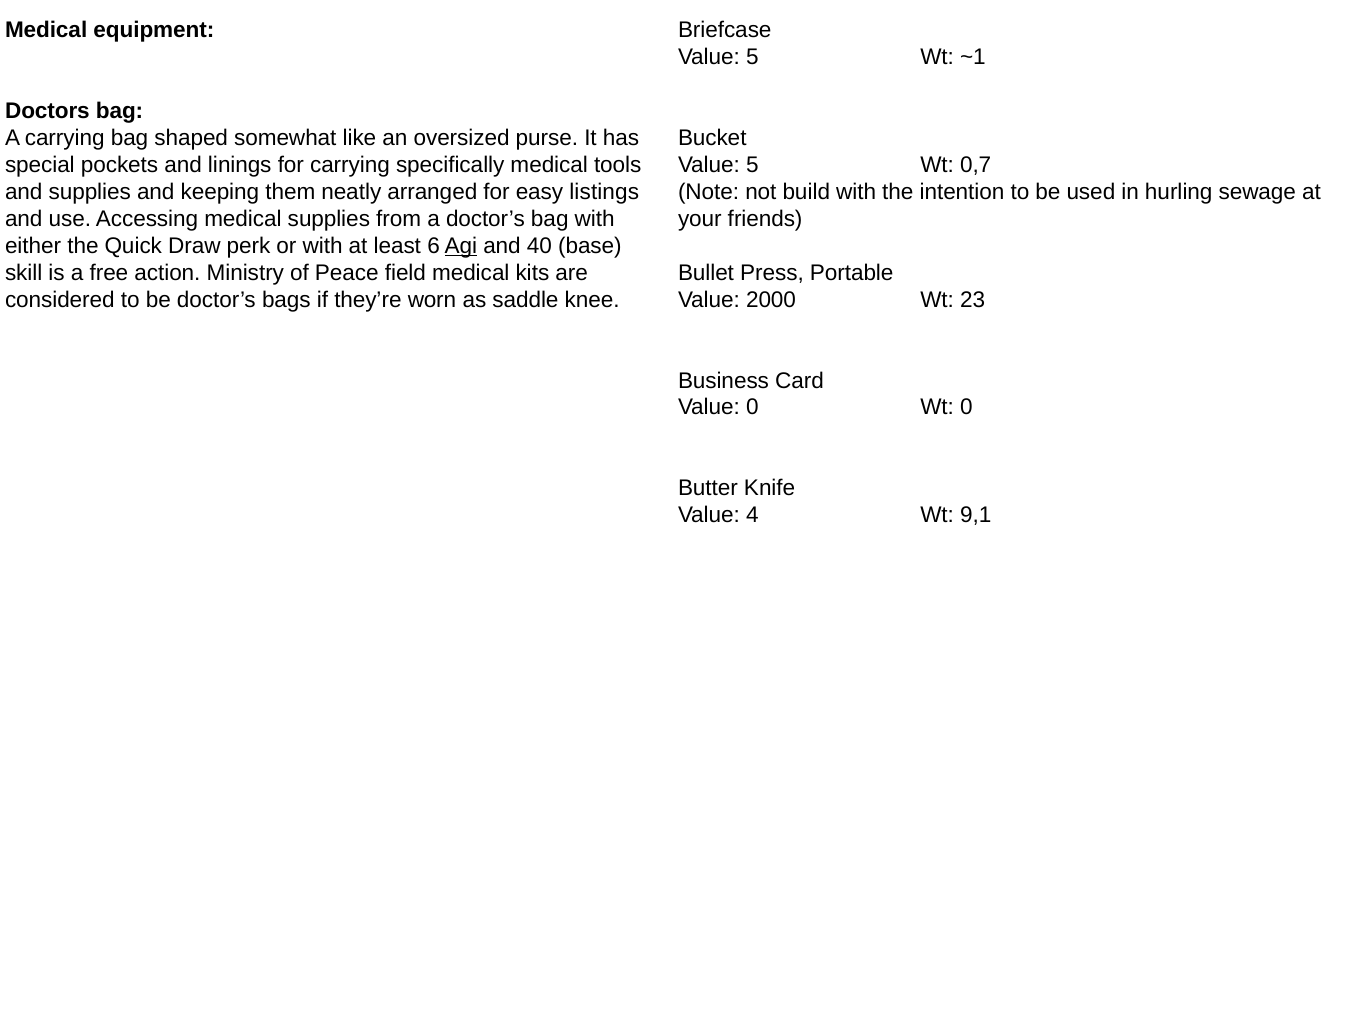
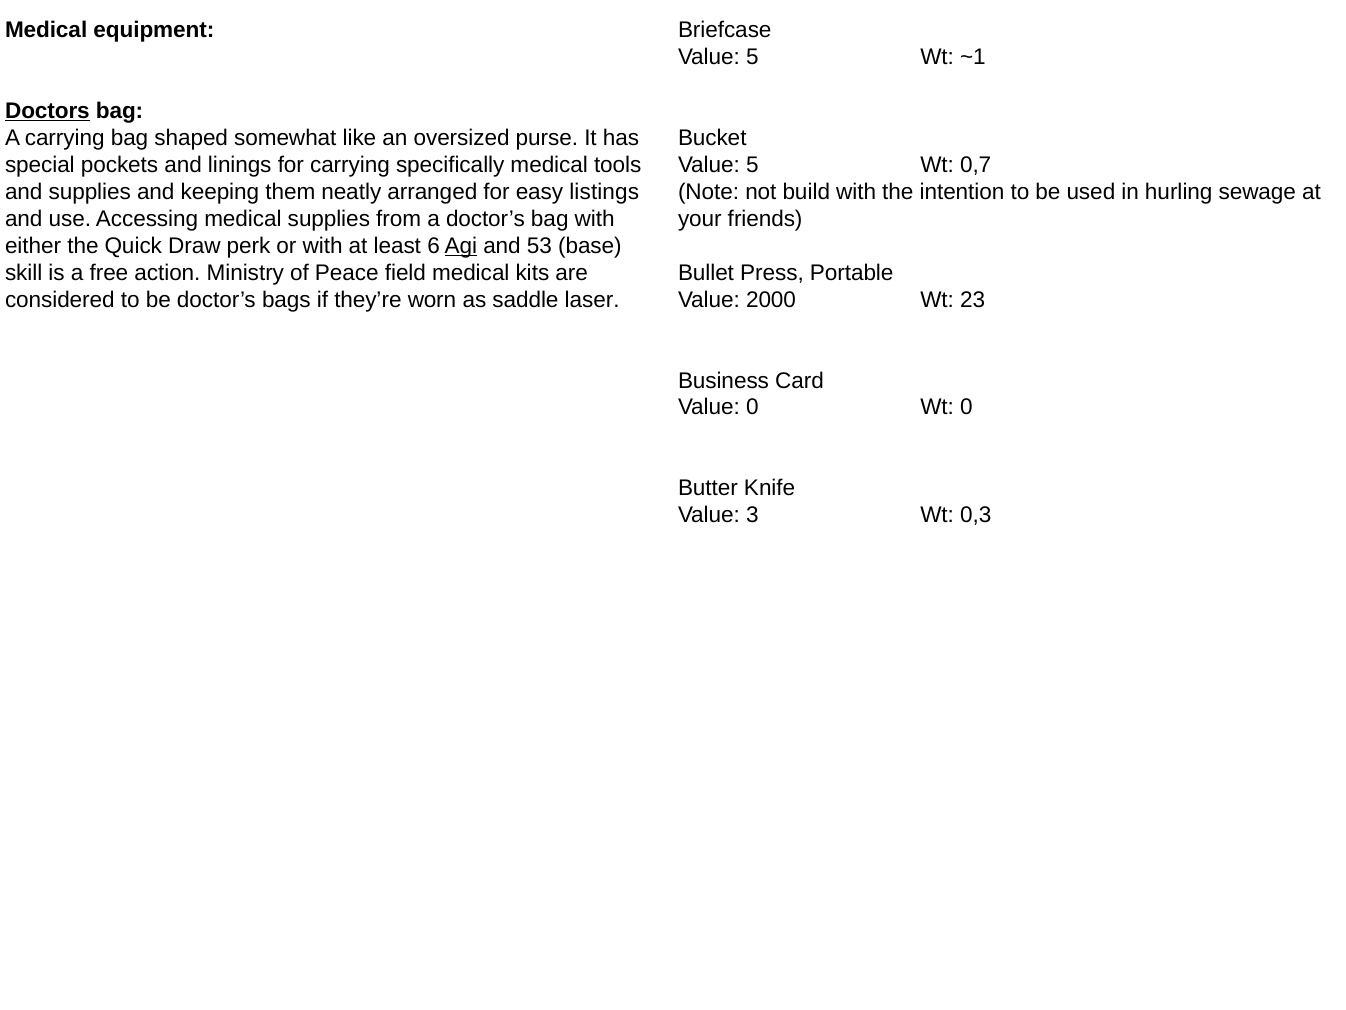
Doctors underline: none -> present
40: 40 -> 53
knee: knee -> laser
4: 4 -> 3
9,1: 9,1 -> 0,3
